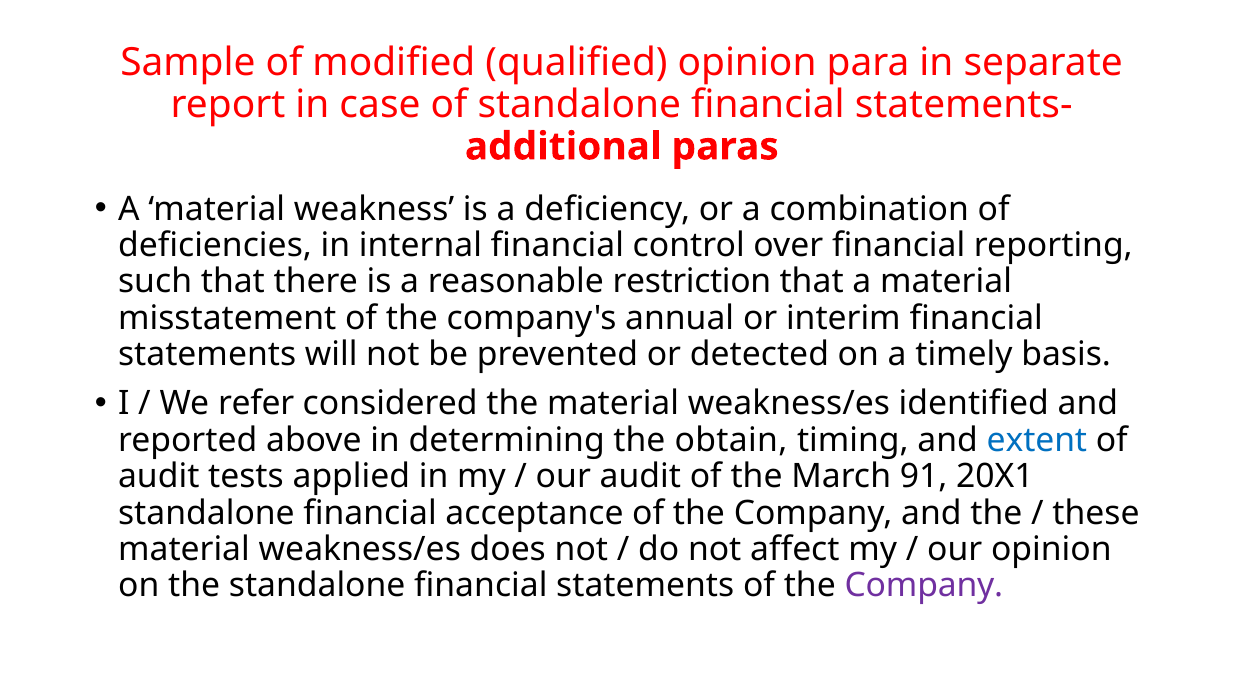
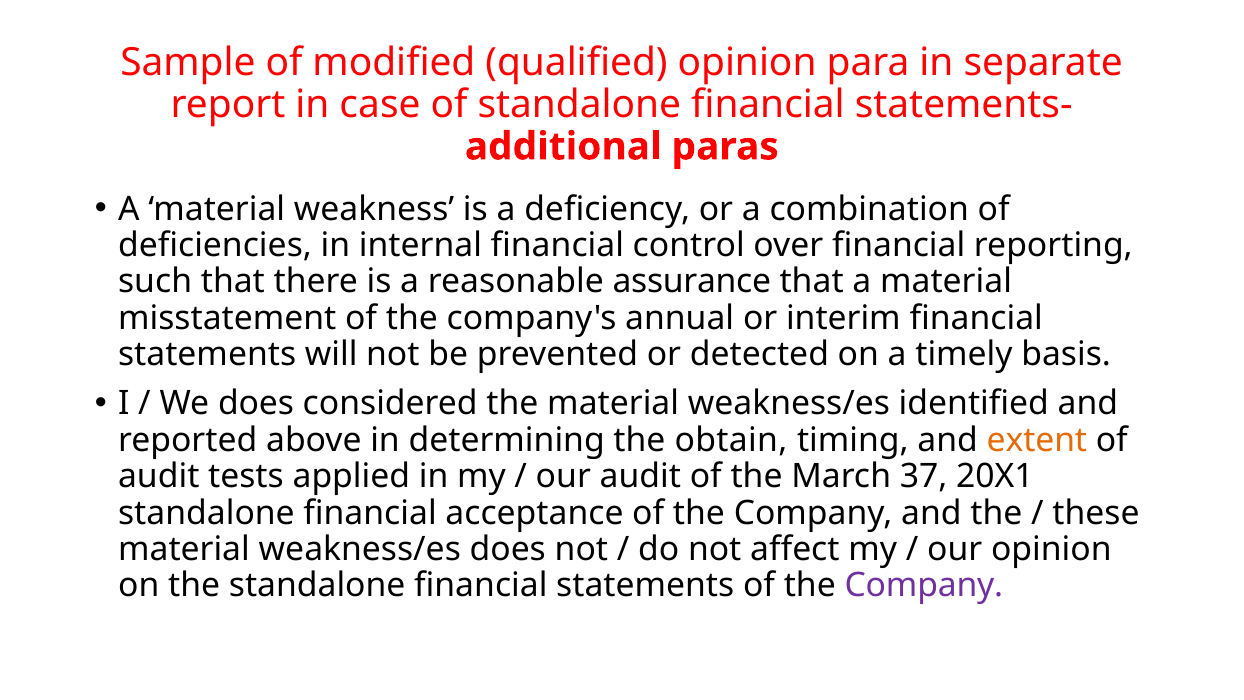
restriction: restriction -> assurance
We refer: refer -> does
extent colour: blue -> orange
91: 91 -> 37
